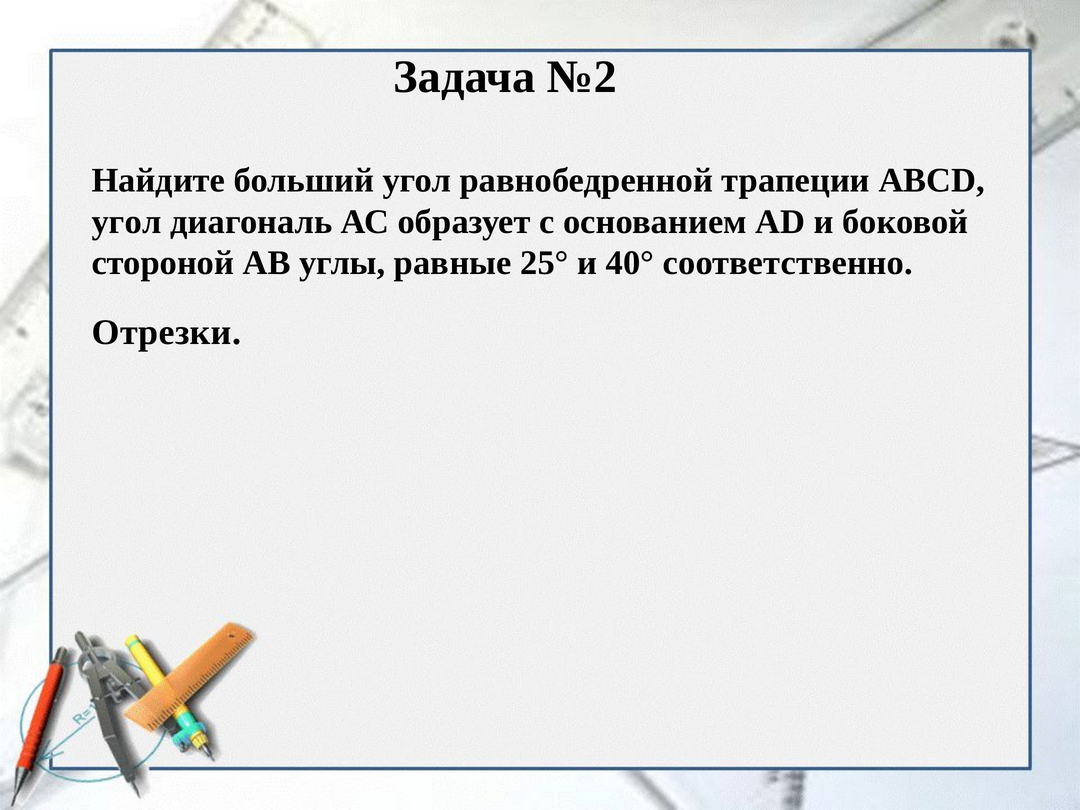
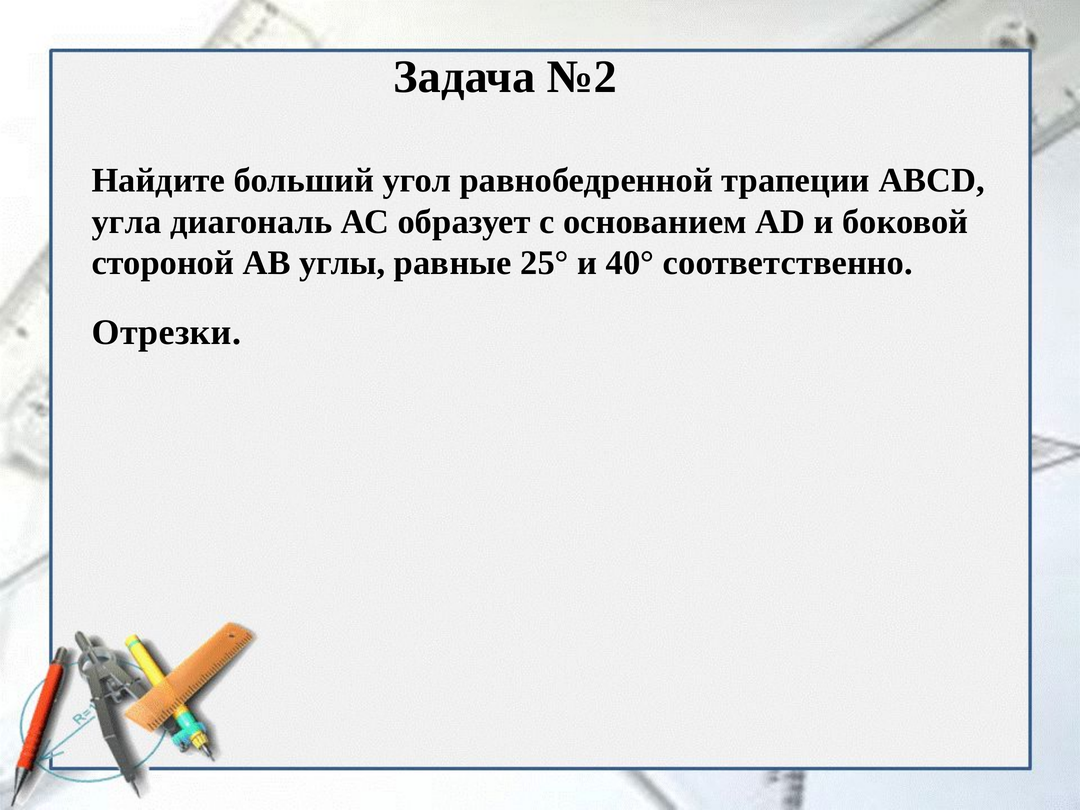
угол at (127, 222): угол -> угла
